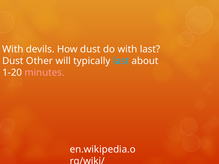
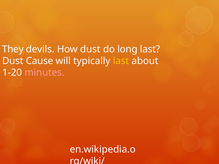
With at (13, 49): With -> They
do with: with -> long
Other: Other -> Cause
last at (121, 61) colour: light blue -> yellow
